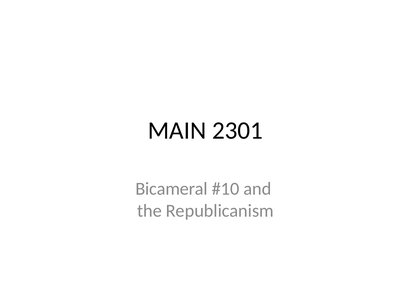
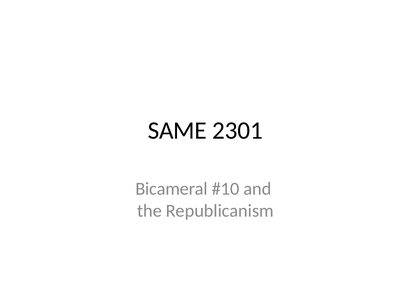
MAIN: MAIN -> SAME
